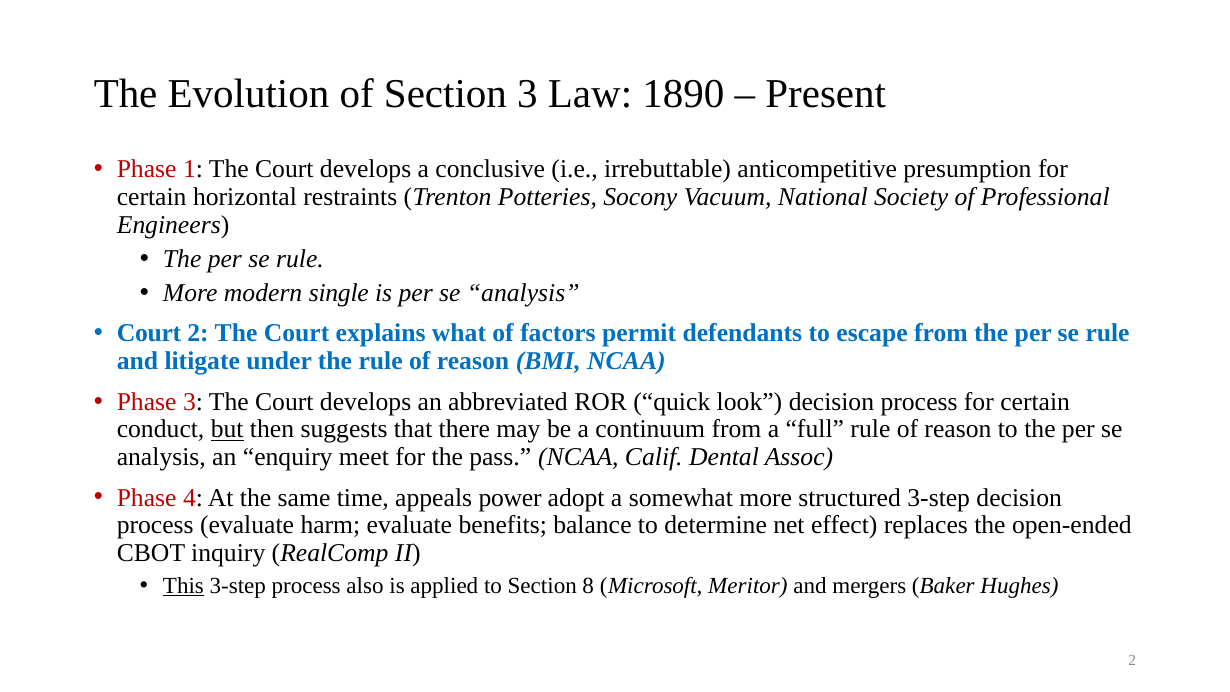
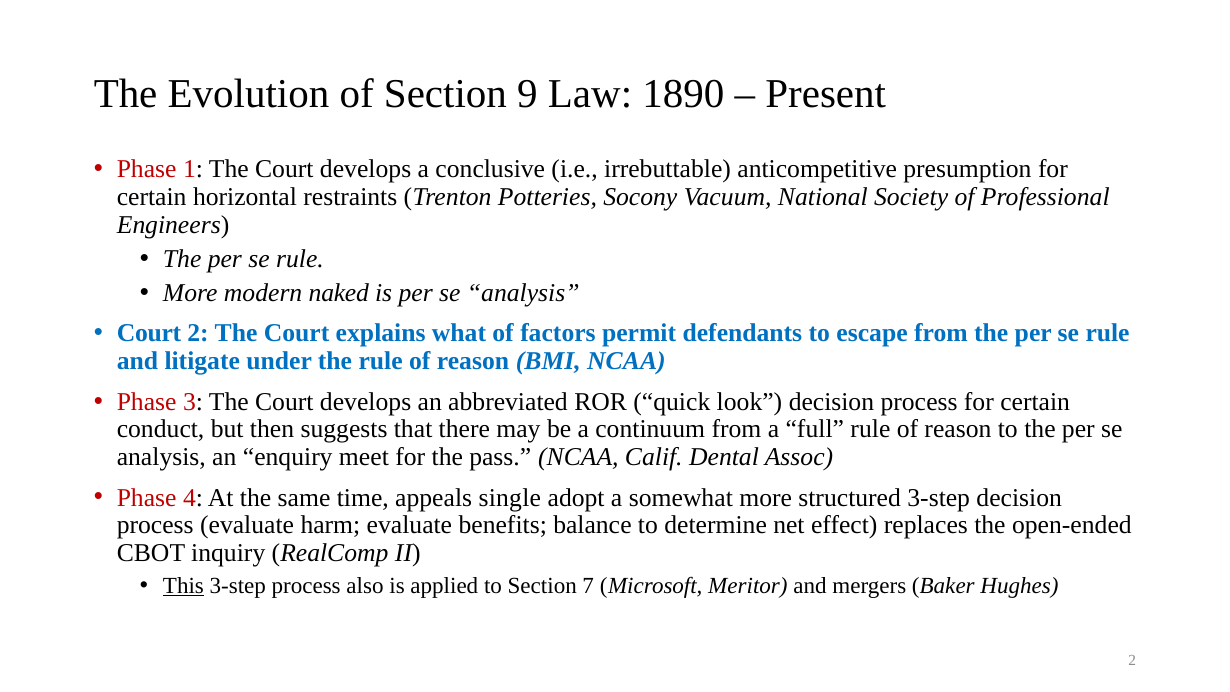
Section 3: 3 -> 9
single: single -> naked
but underline: present -> none
power: power -> single
8: 8 -> 7
